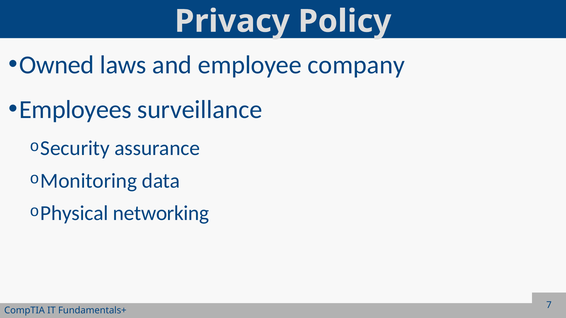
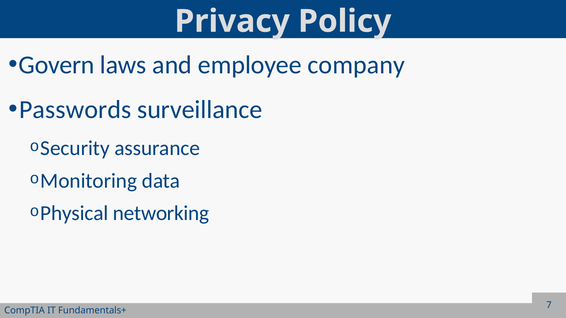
Owned: Owned -> Govern
Employees: Employees -> Passwords
